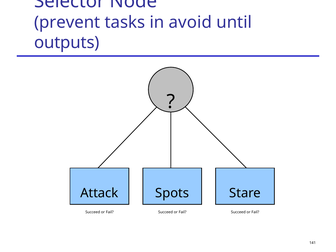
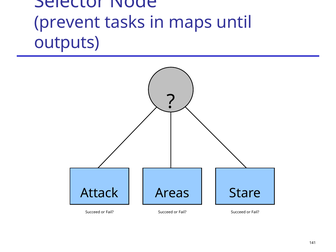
avoid: avoid -> maps
Spots: Spots -> Areas
